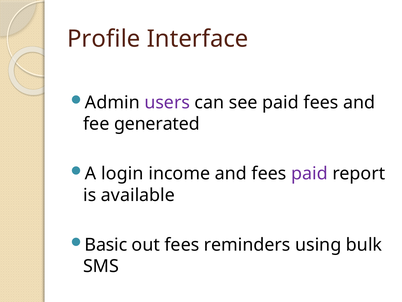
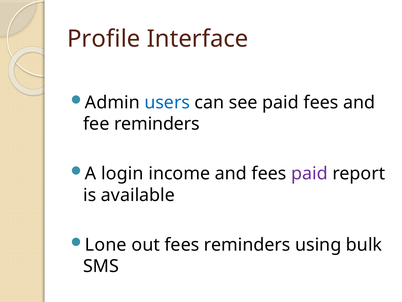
users colour: purple -> blue
fee generated: generated -> reminders
Basic: Basic -> Lone
